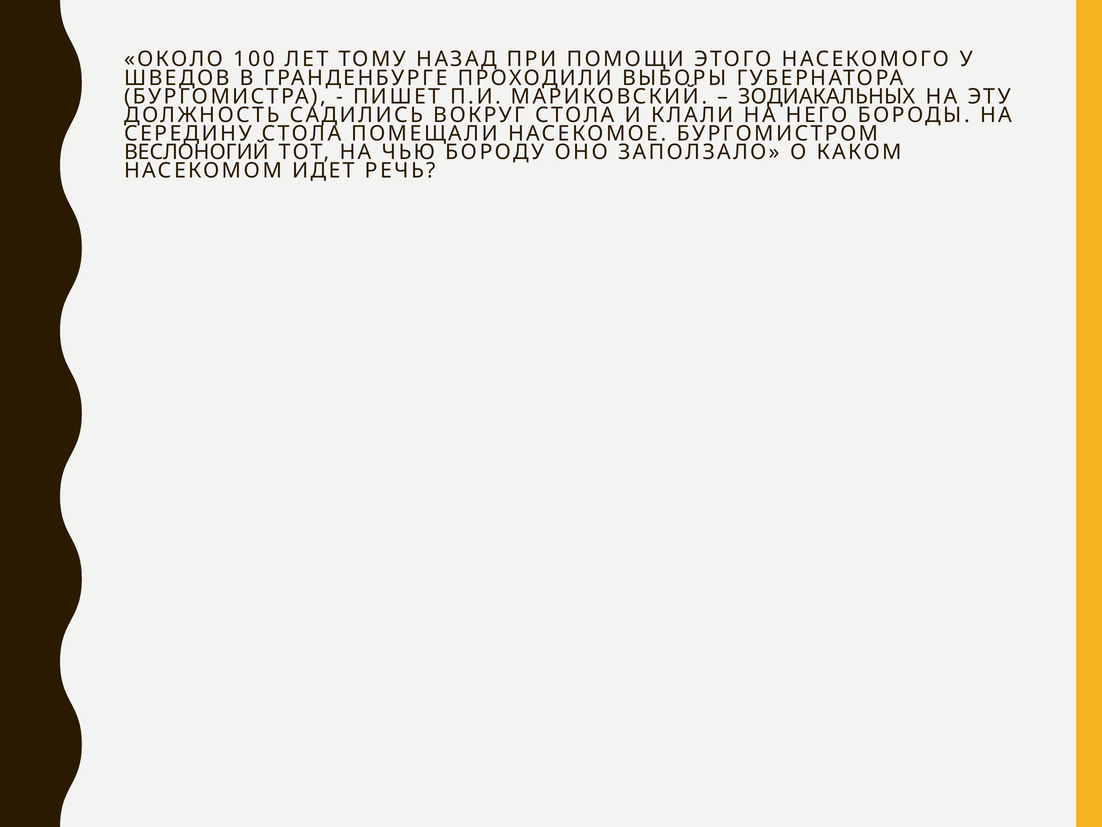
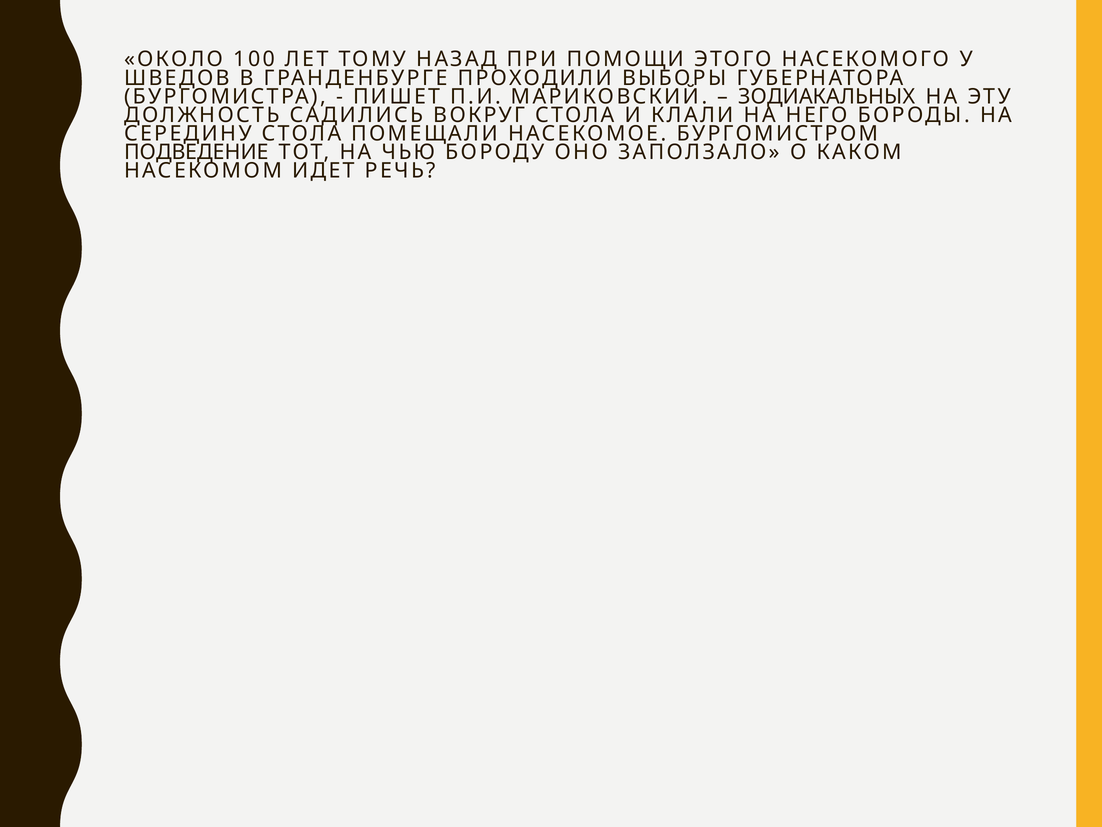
ВЕСЛОНОГИЙ: ВЕСЛОНОГИЙ -> ПОДВЕДЕНИЕ
